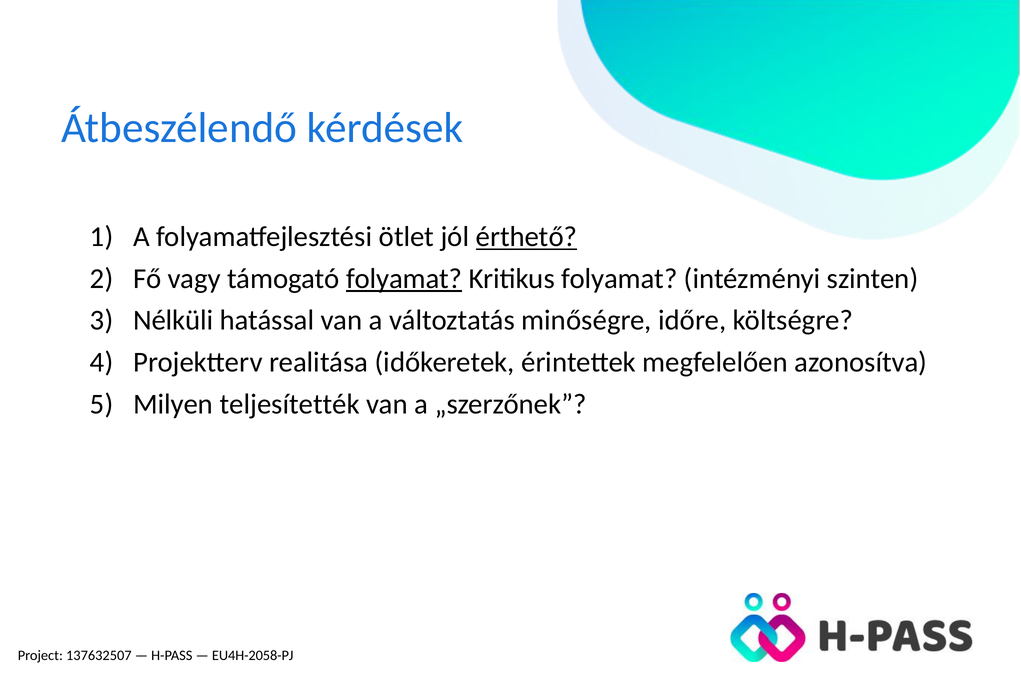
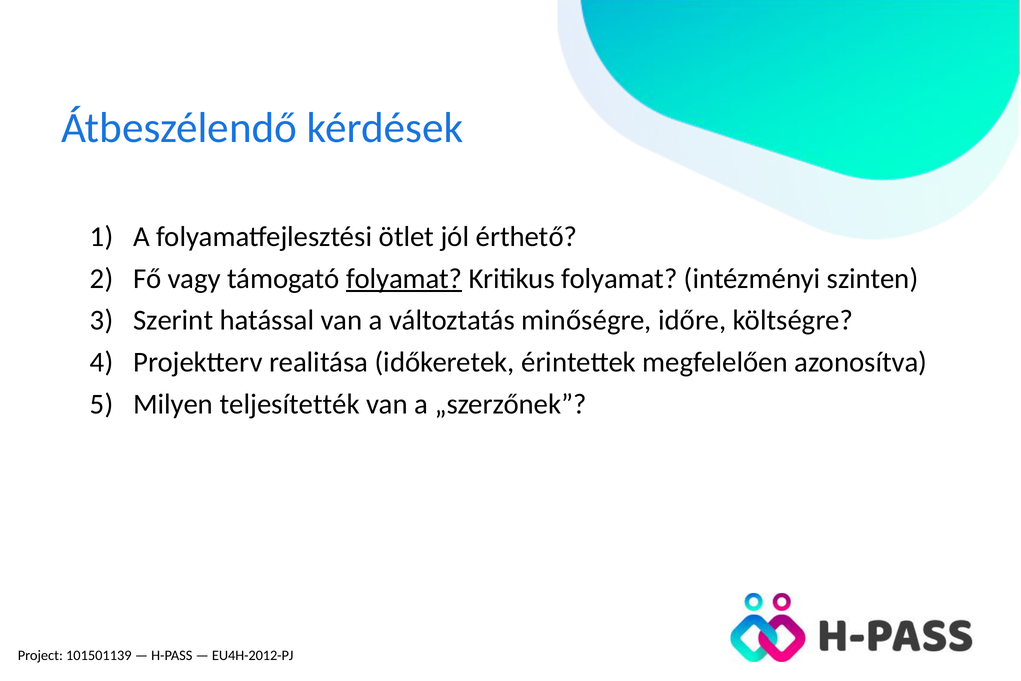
érthető underline: present -> none
Nélküli: Nélküli -> Szerint
137632507: 137632507 -> 101501139
EU4H-2058-PJ: EU4H-2058-PJ -> EU4H-2012-PJ
